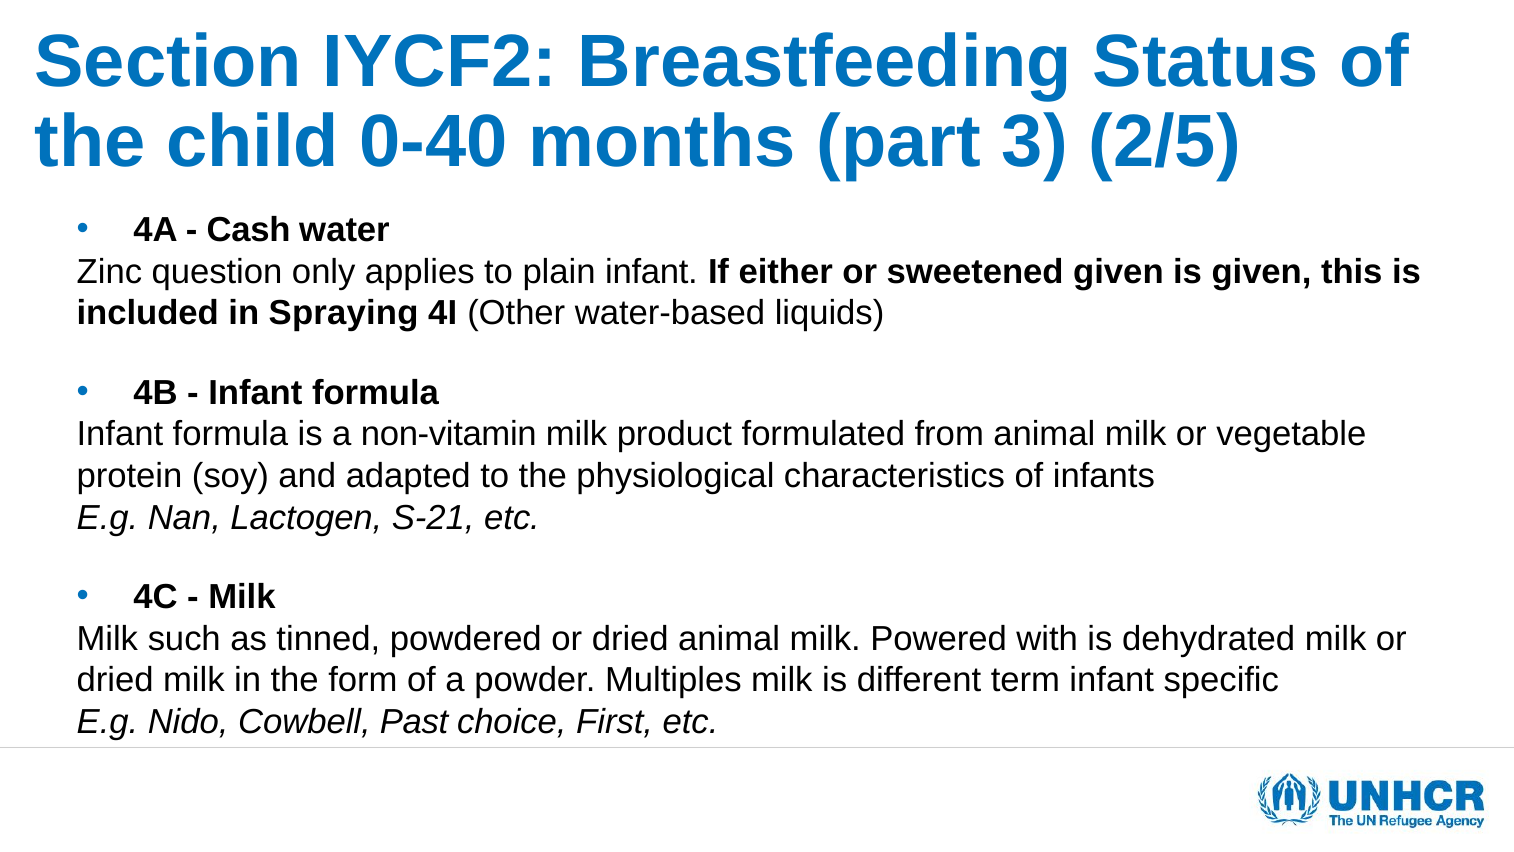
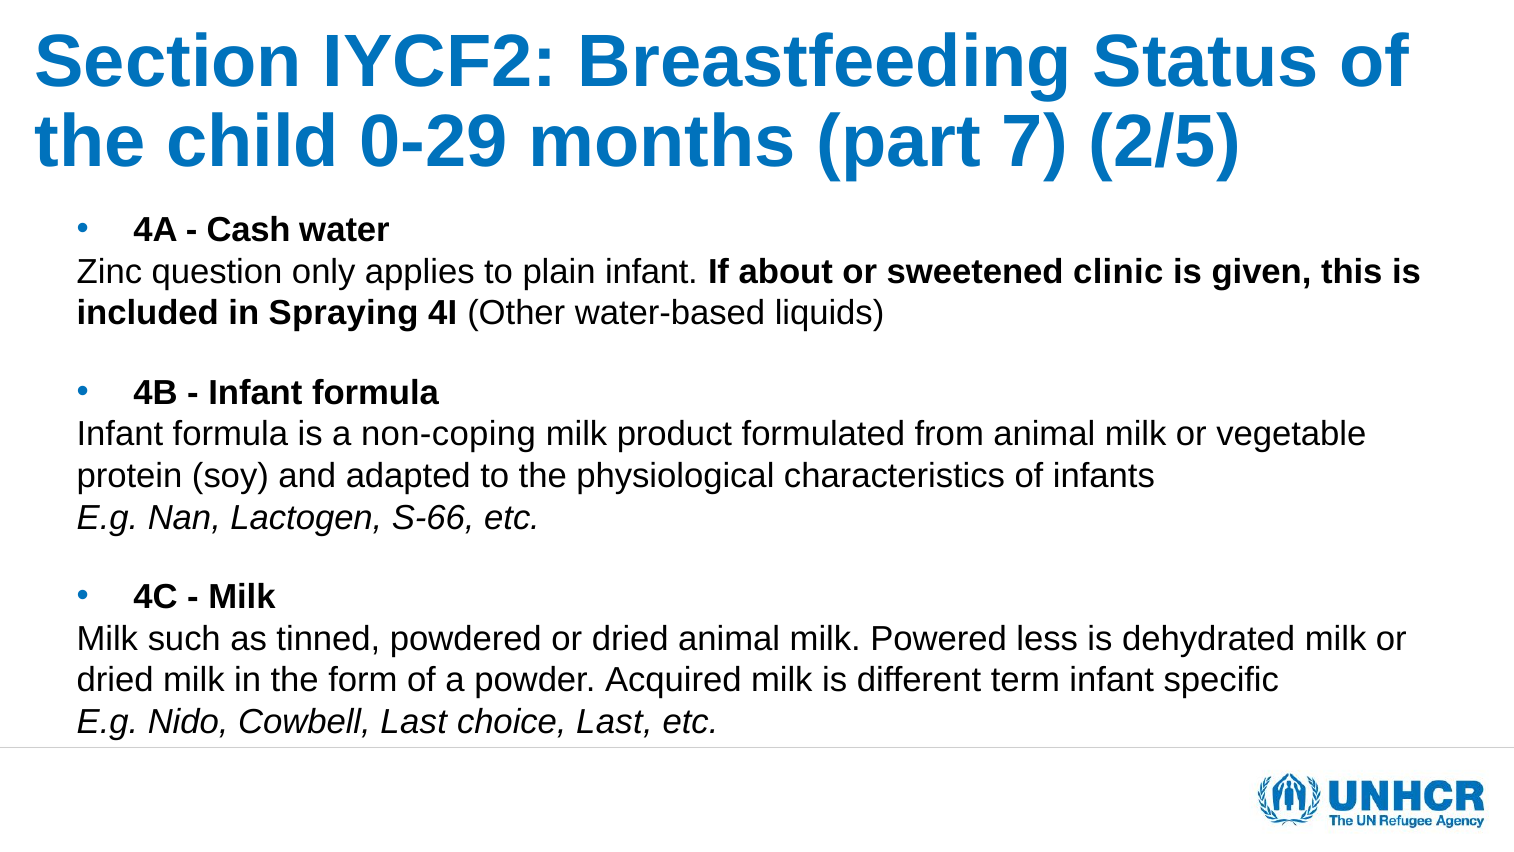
0-40: 0-40 -> 0-29
3: 3 -> 7
either: either -> about
sweetened given: given -> clinic
non-vitamin: non-vitamin -> non-coping
S-21: S-21 -> S-66
with: with -> less
Multiples: Multiples -> Acquired
Cowbell Past: Past -> Last
choice First: First -> Last
